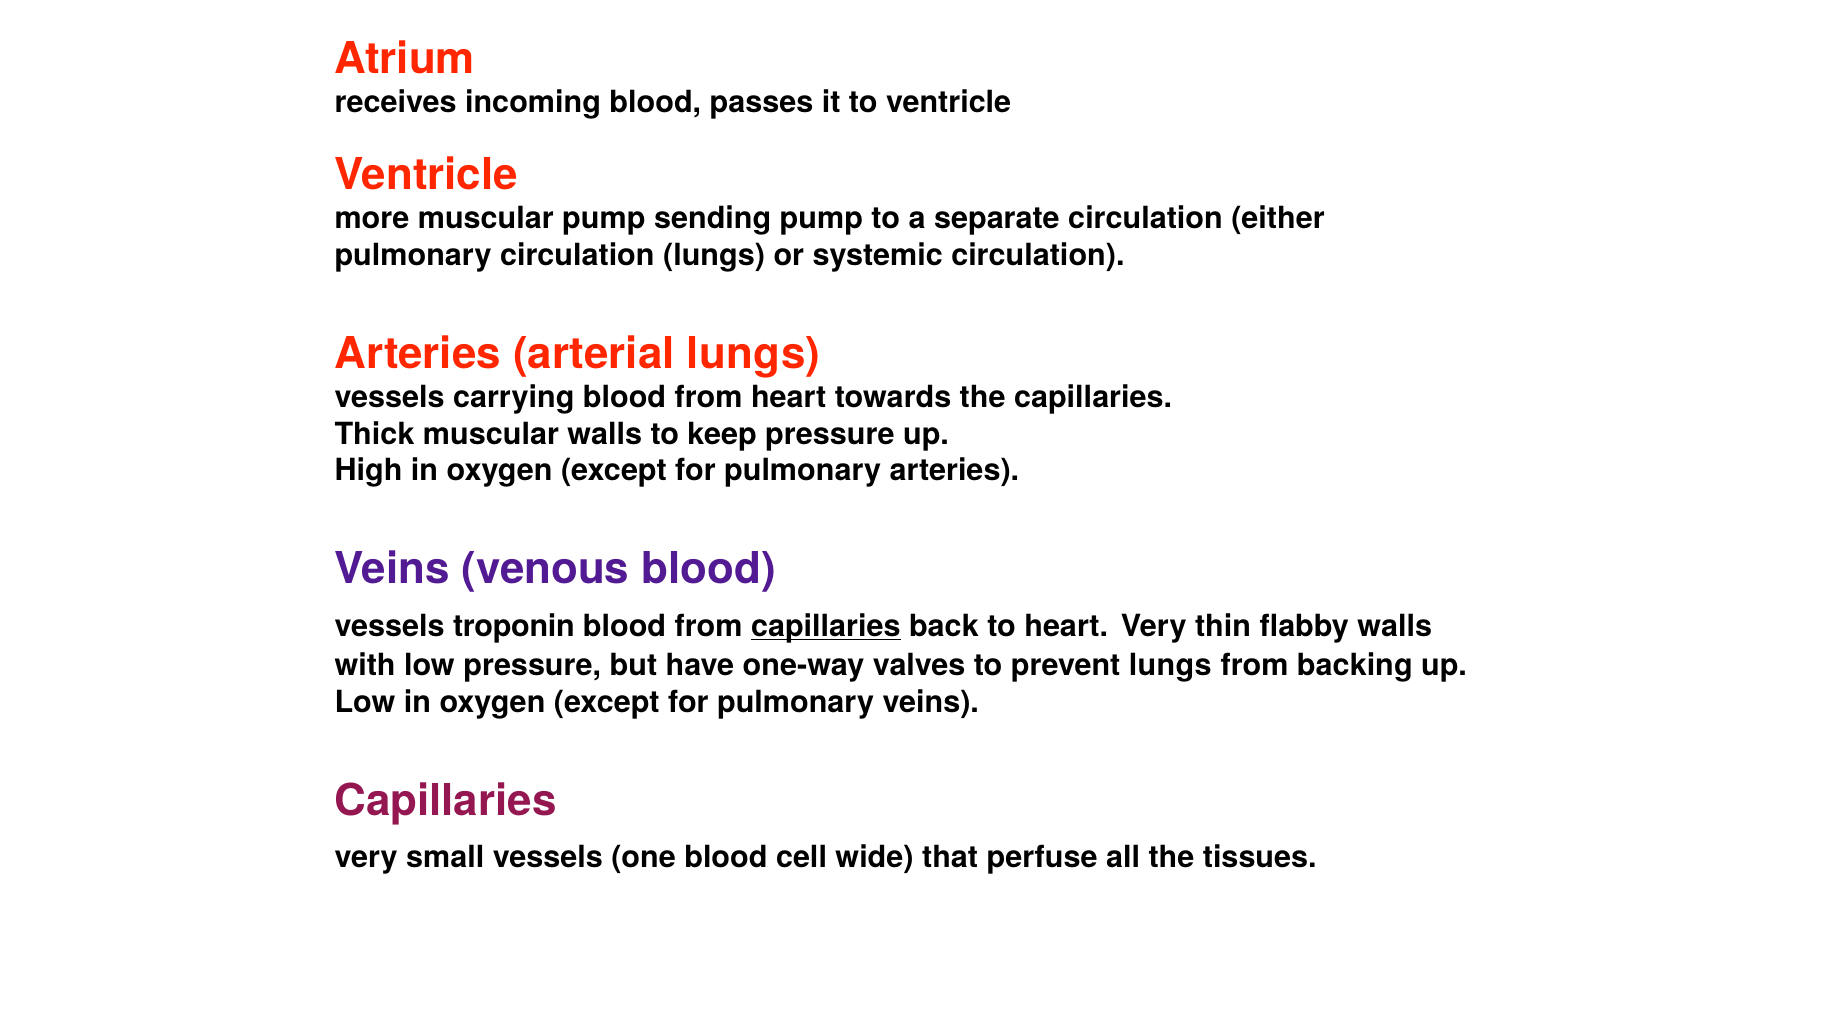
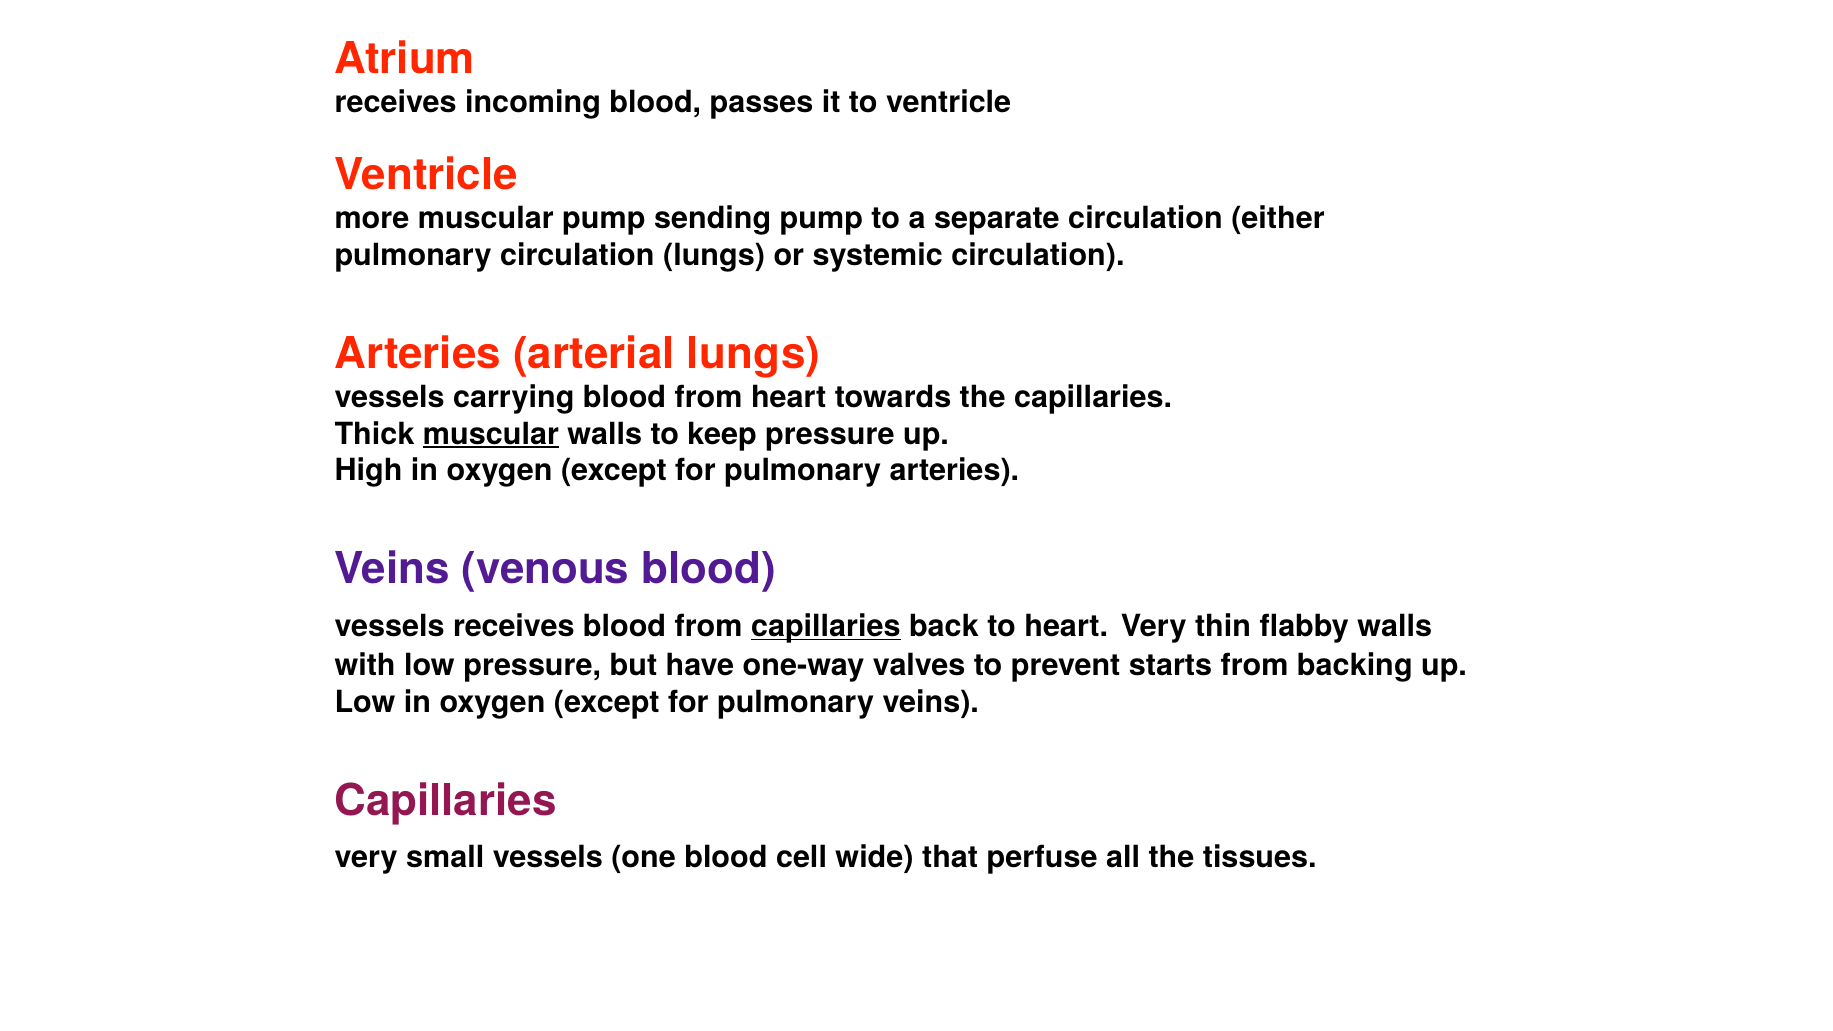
muscular at (491, 434) underline: none -> present
vessels troponin: troponin -> receives
prevent lungs: lungs -> starts
